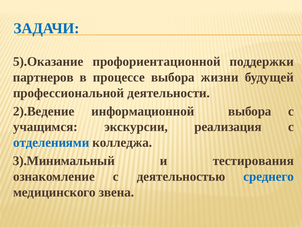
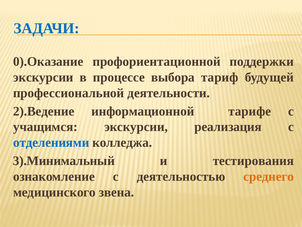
5).Оказание: 5).Оказание -> 0).Оказание
партнеров at (43, 77): партнеров -> экскурсии
жизни: жизни -> тариф
информационной выбора: выбора -> тарифе
среднего colour: blue -> orange
